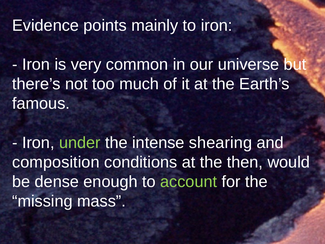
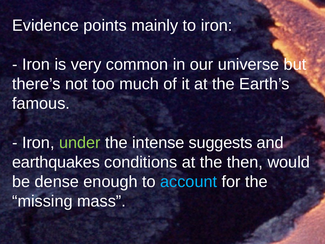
shearing: shearing -> suggests
composition: composition -> earthquakes
account colour: light green -> light blue
